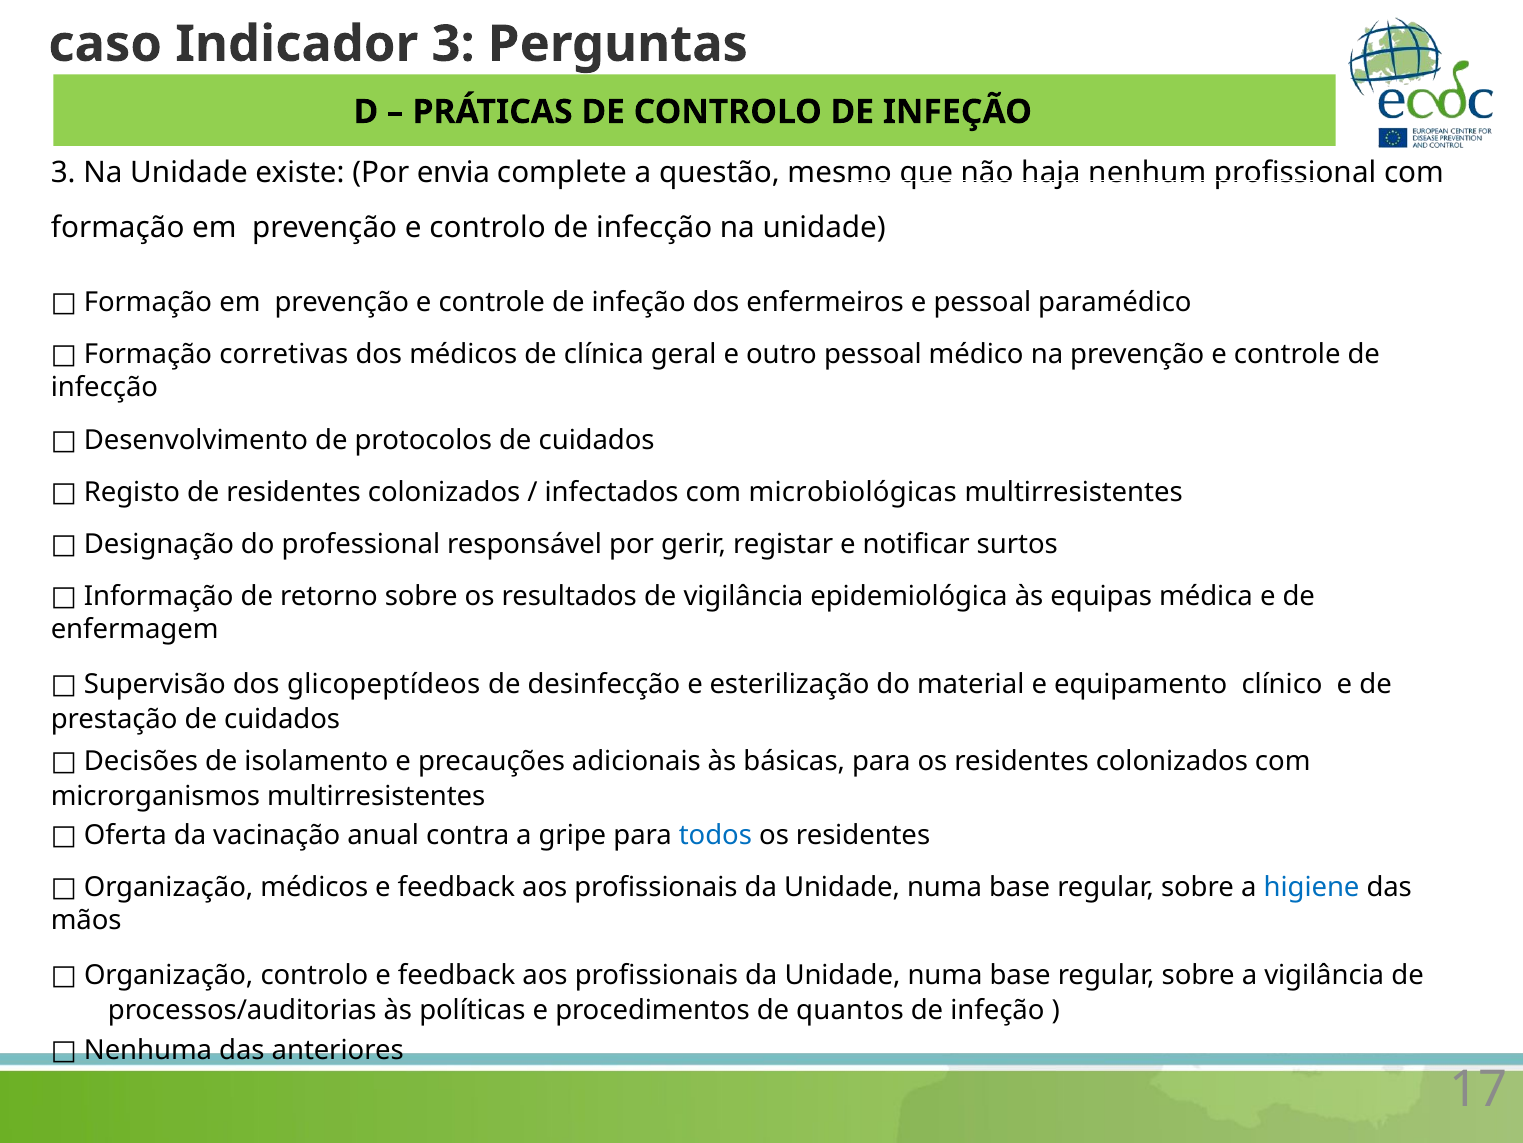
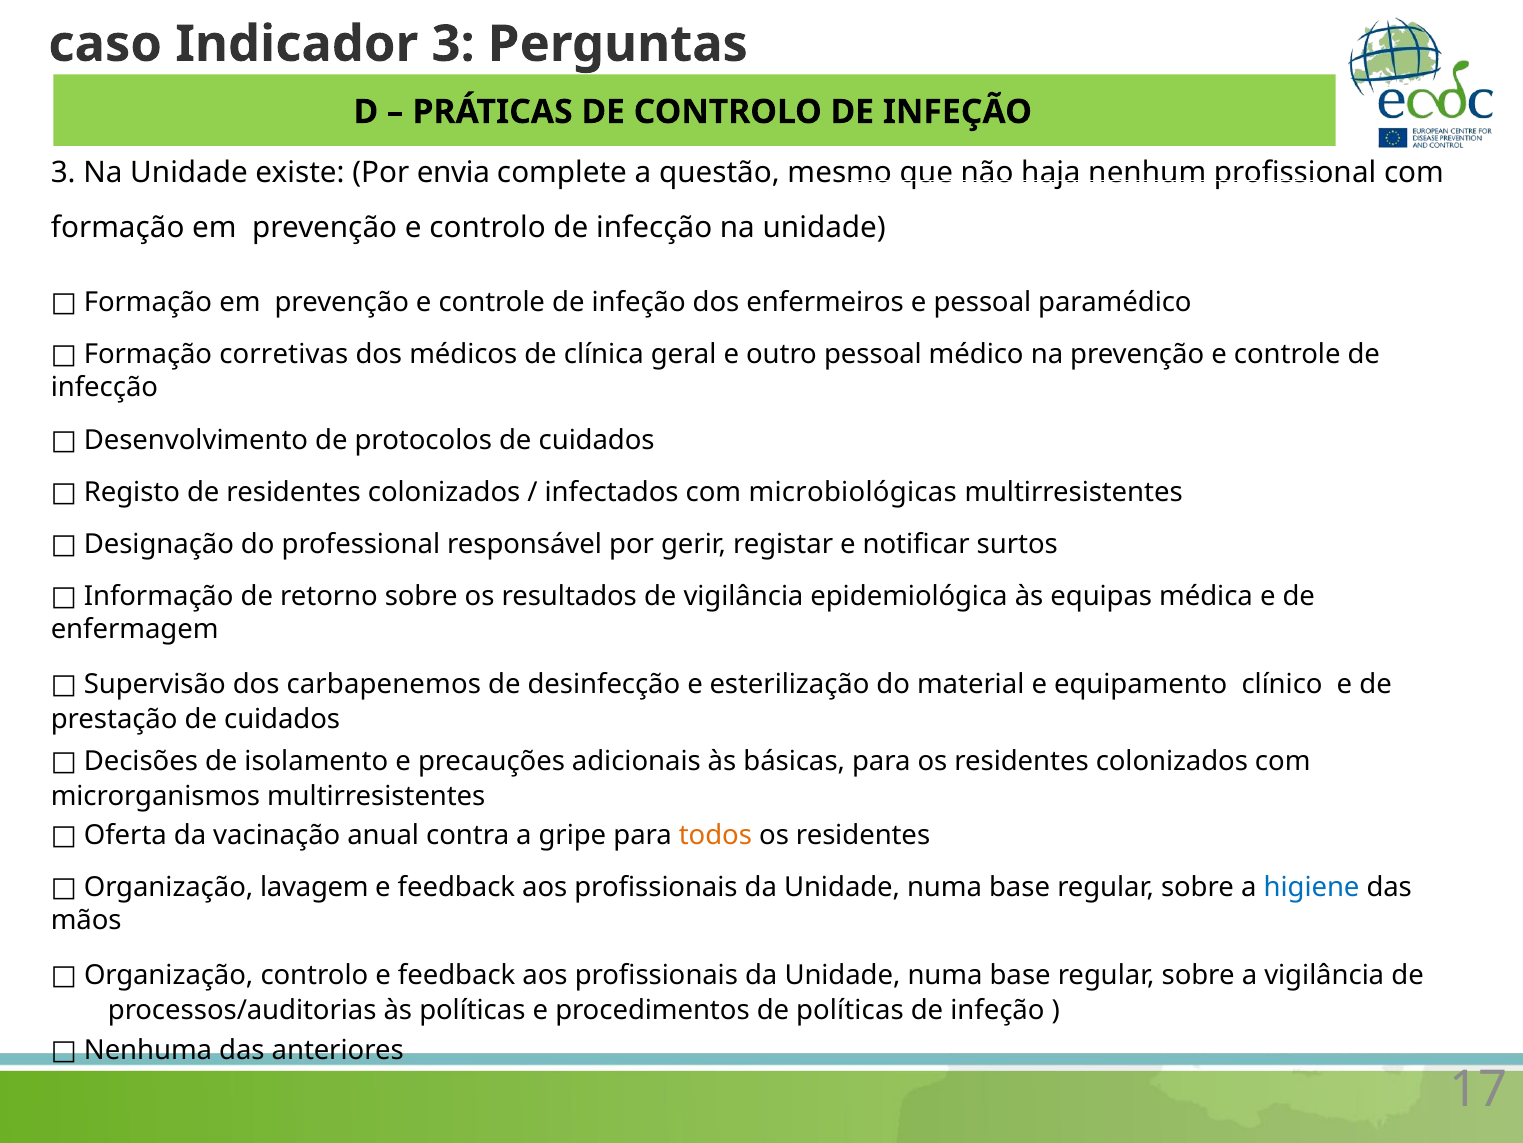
glicopeptídeos: glicopeptídeos -> carbapenemos
todos colour: blue -> orange
Organização médicos: médicos -> lavagem
de quantos: quantos -> políticas
